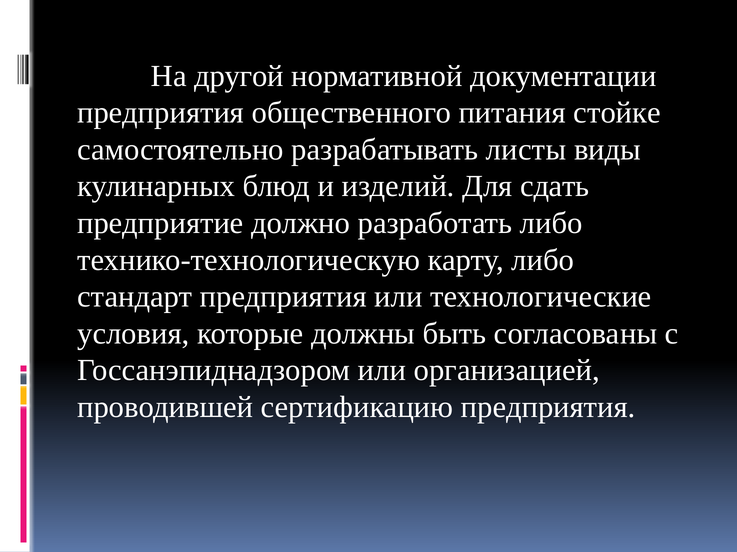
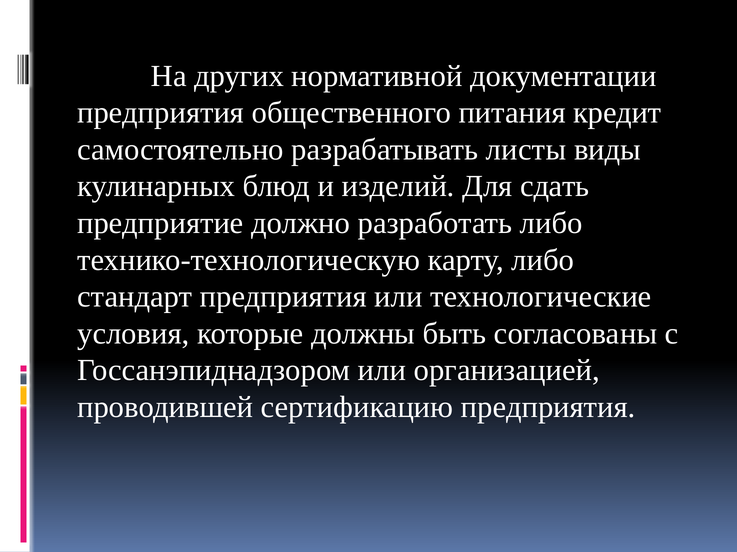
другой: другой -> других
стойке: стойке -> кредит
